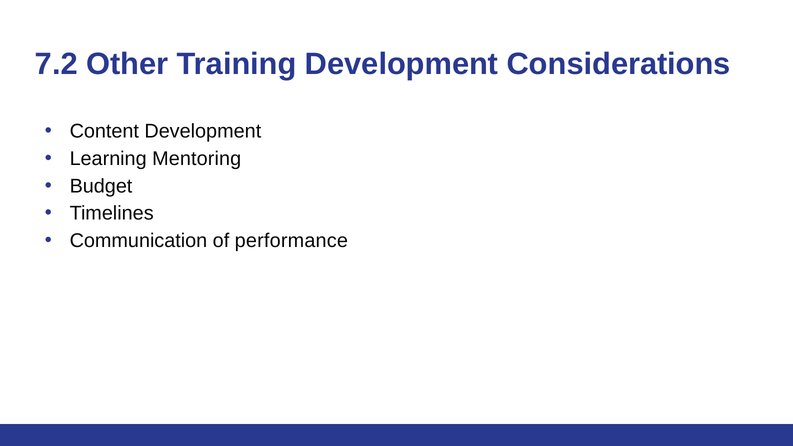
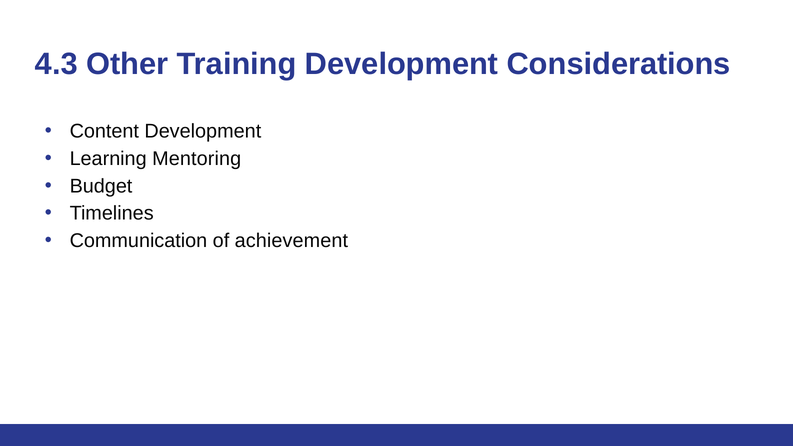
7.2: 7.2 -> 4.3
performance: performance -> achievement
